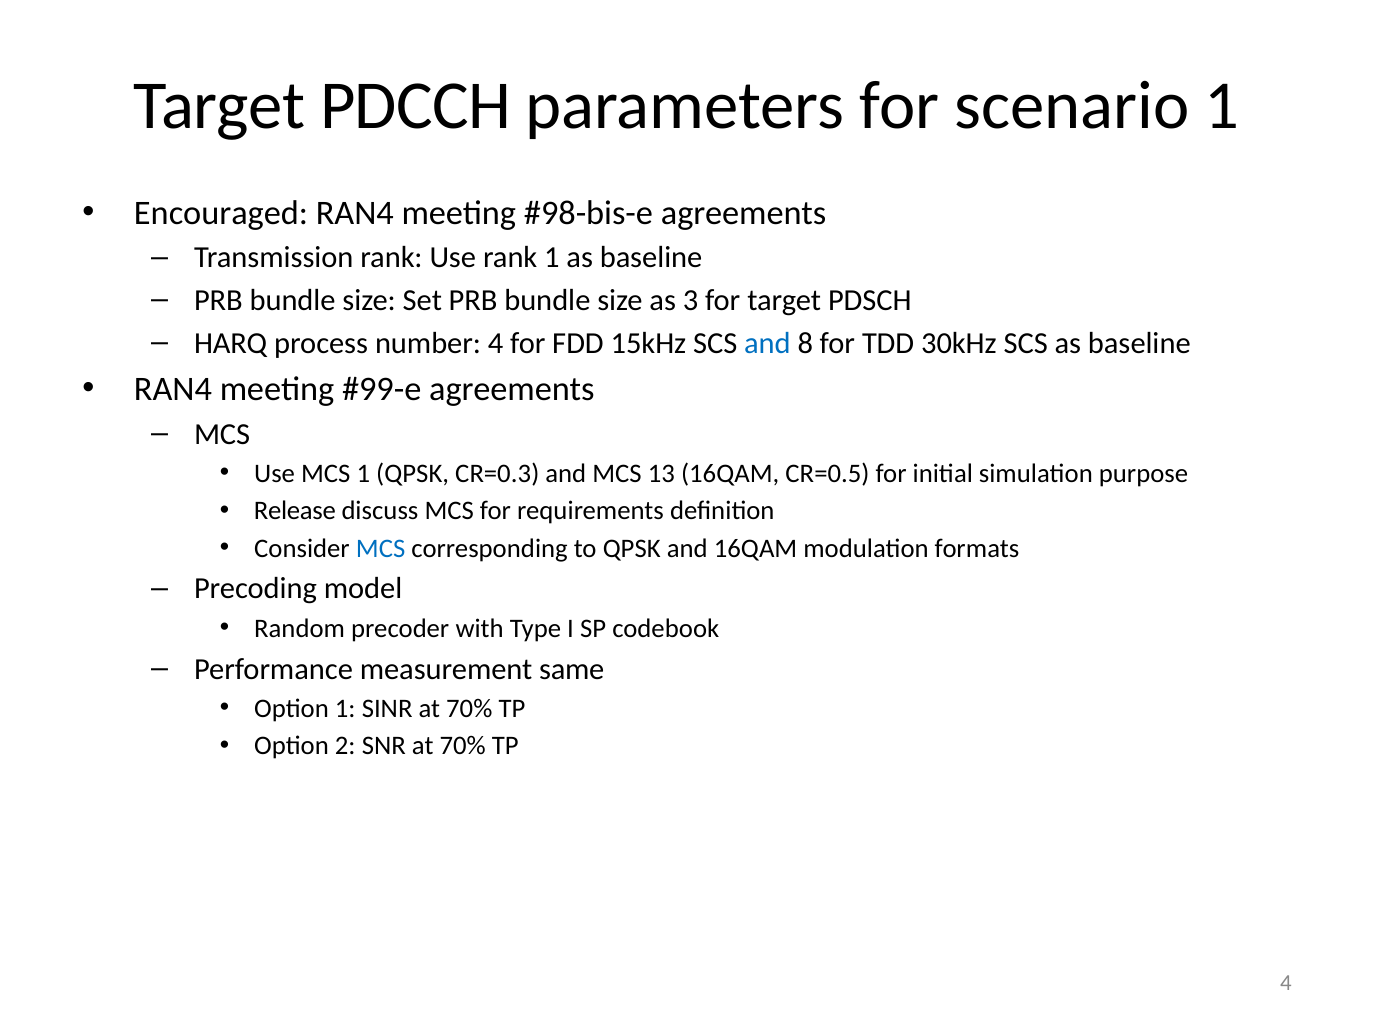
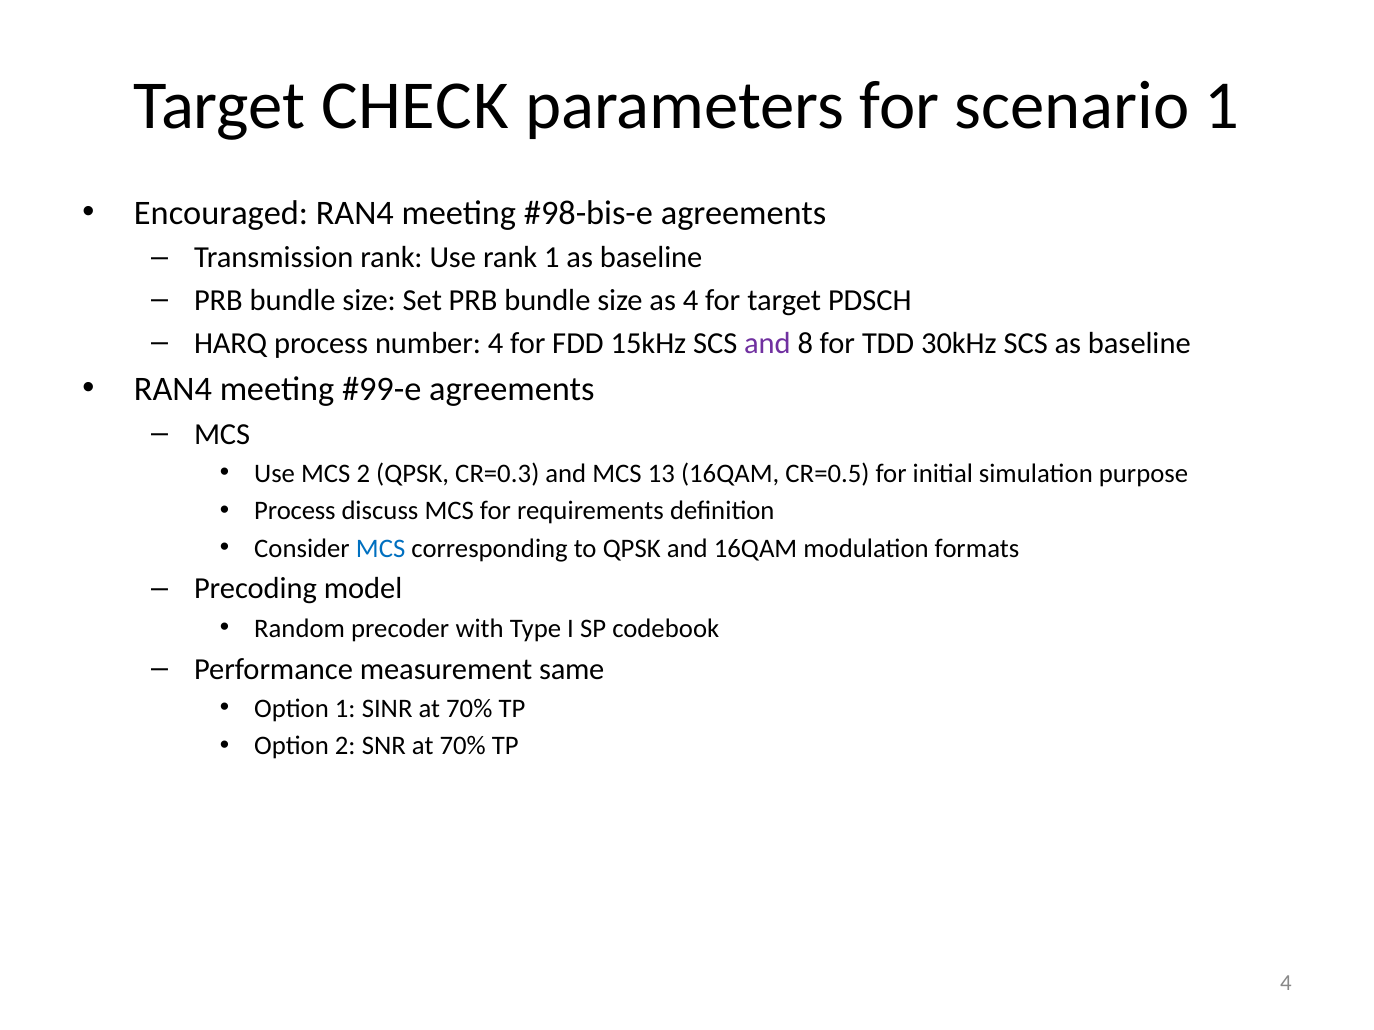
PDCCH: PDCCH -> CHECK
as 3: 3 -> 4
and at (767, 343) colour: blue -> purple
MCS 1: 1 -> 2
Release at (295, 511): Release -> Process
